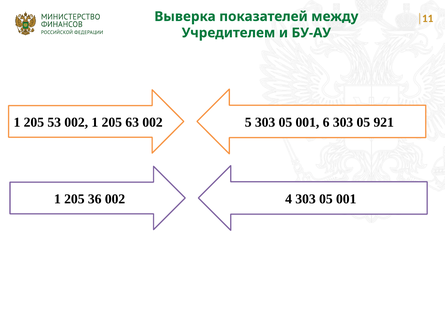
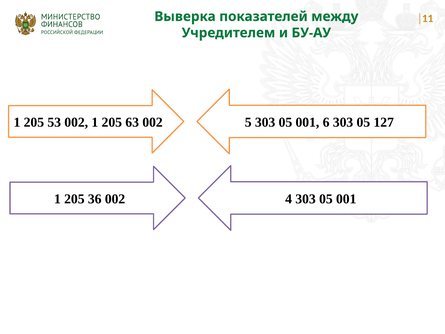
921: 921 -> 127
